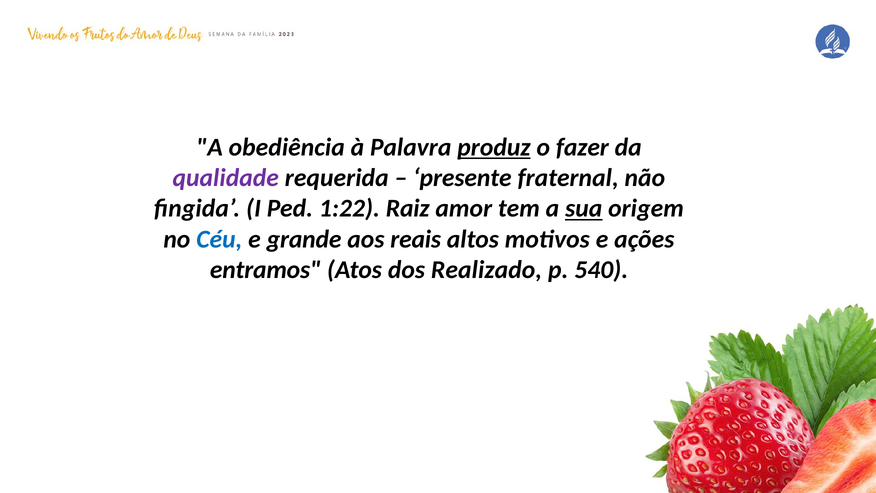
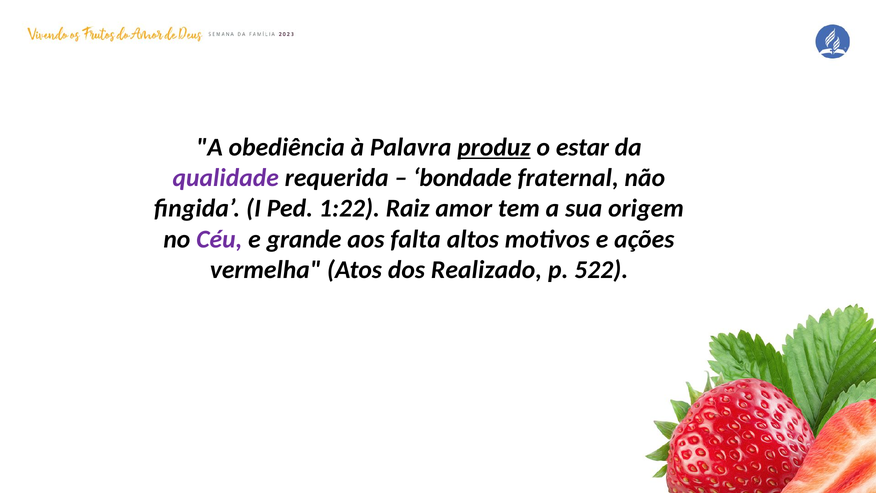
fazer: fazer -> estar
presente: presente -> bondade
sua underline: present -> none
Céu colour: blue -> purple
reais: reais -> falta
entramos: entramos -> vermelha
540: 540 -> 522
